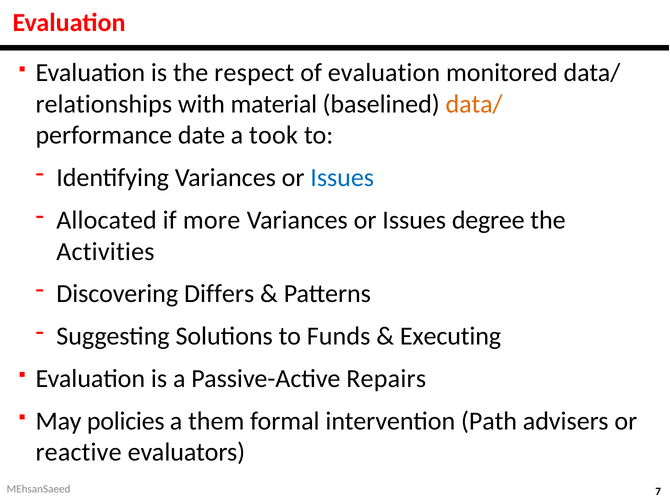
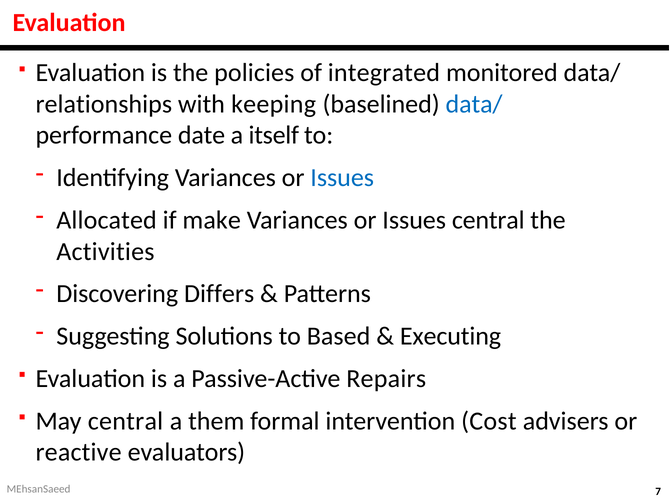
respect: respect -> policies
of evaluation: evaluation -> integrated
material: material -> keeping
data/ at (474, 104) colour: orange -> blue
took: took -> itself
more: more -> make
Issues degree: degree -> central
Funds: Funds -> Based
May policies: policies -> central
Path: Path -> Cost
